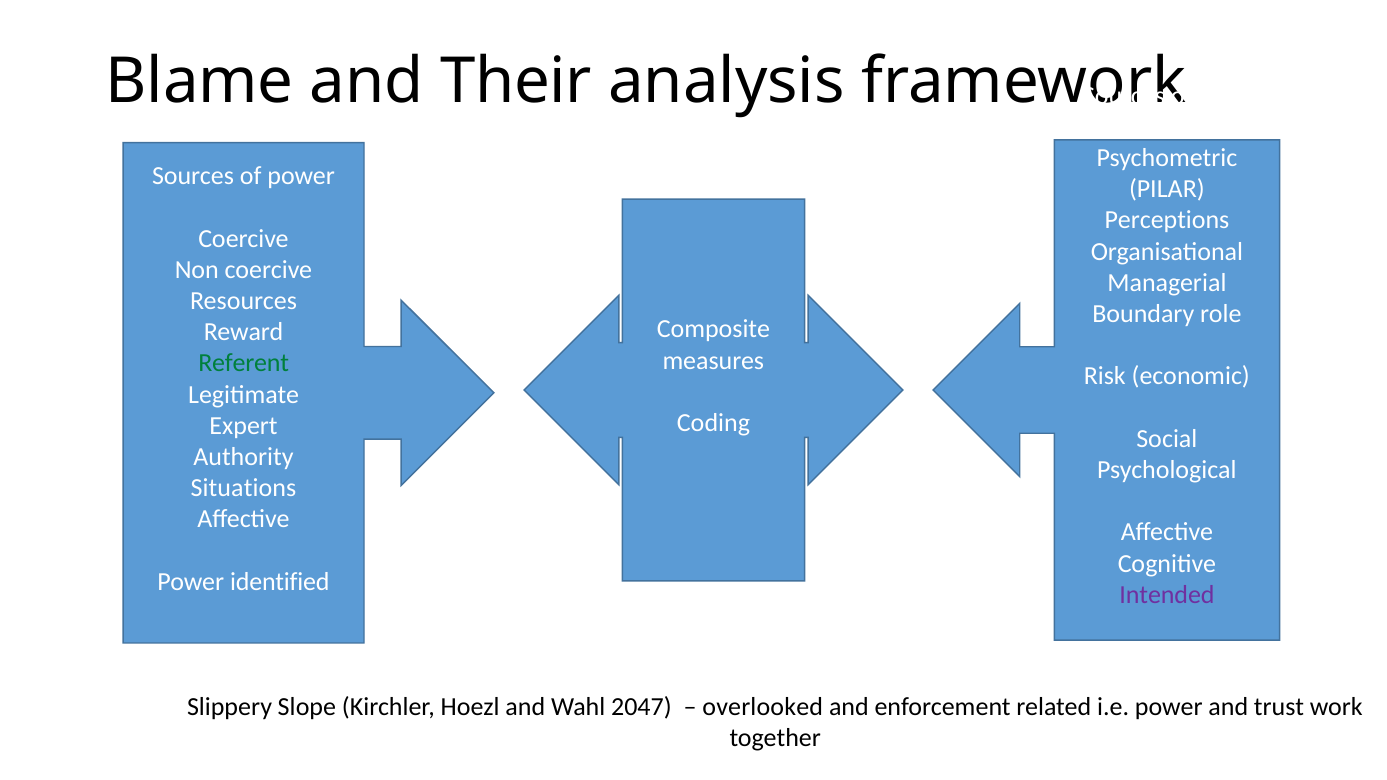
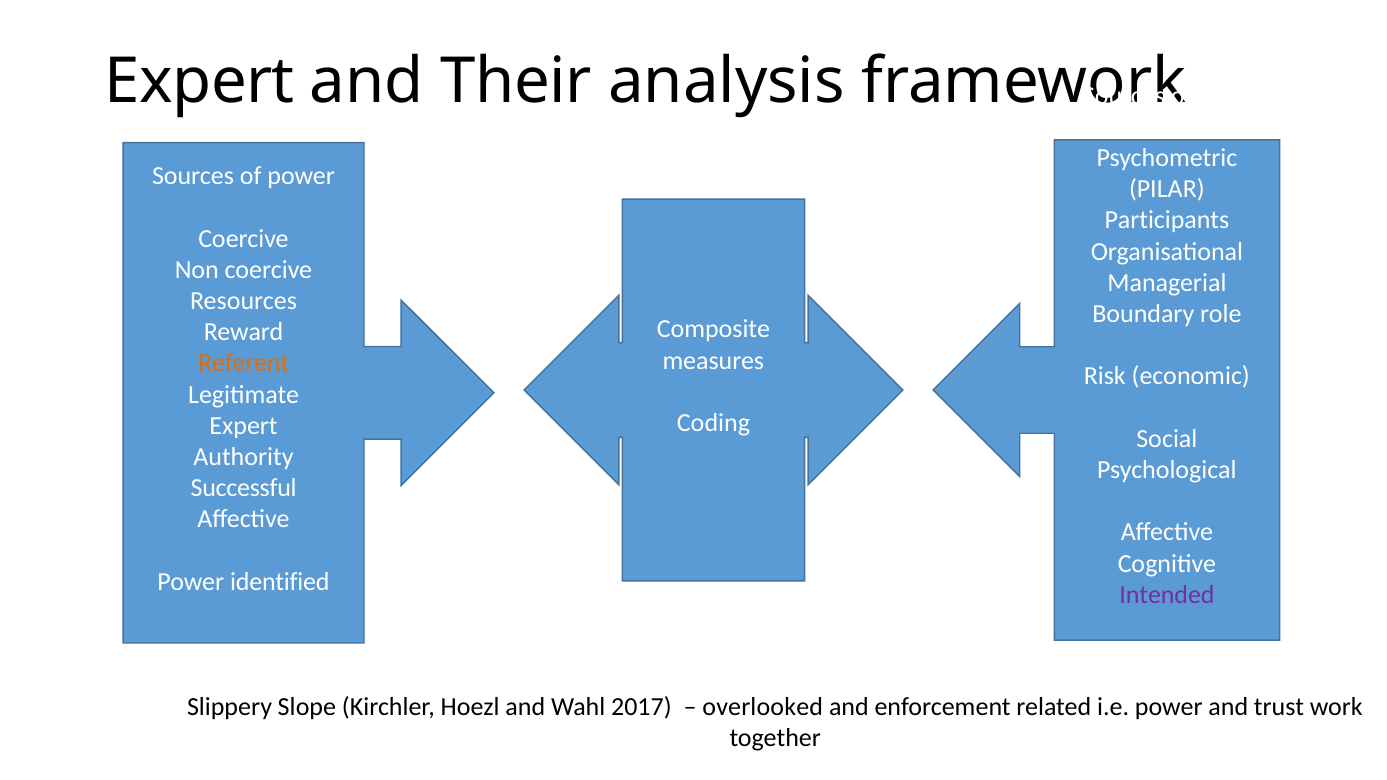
Blame at (200, 82): Blame -> Expert
Perceptions: Perceptions -> Participants
Referent colour: green -> orange
Situations: Situations -> Successful
2047: 2047 -> 2017
